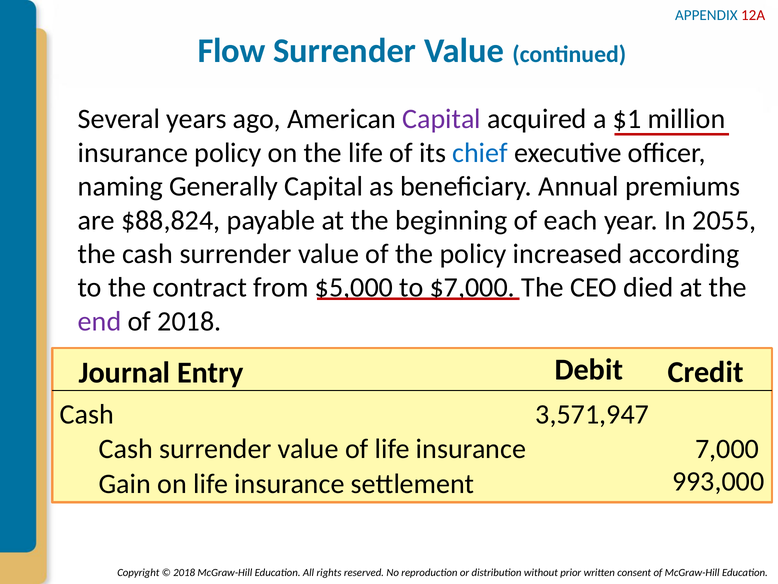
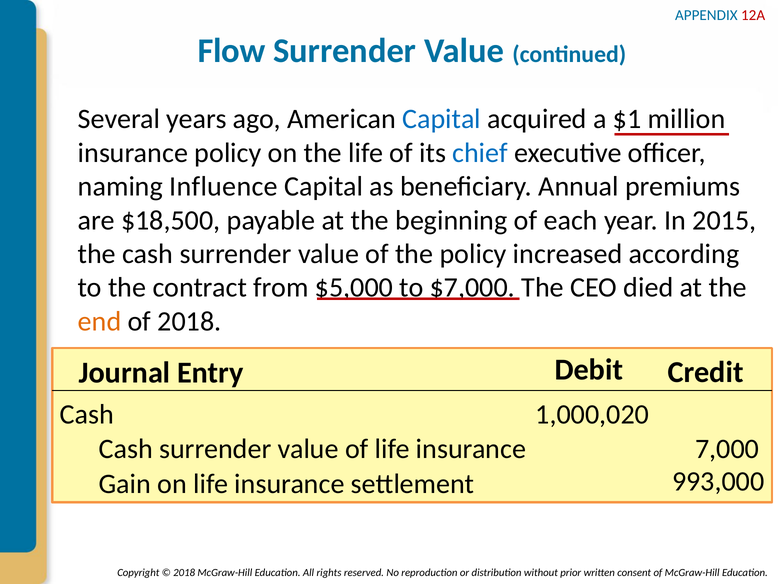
Capital at (442, 119) colour: purple -> blue
Generally: Generally -> Influence
$88,824: $88,824 -> $18,500
2055: 2055 -> 2015
end colour: purple -> orange
3,571,947: 3,571,947 -> 1,000,020
